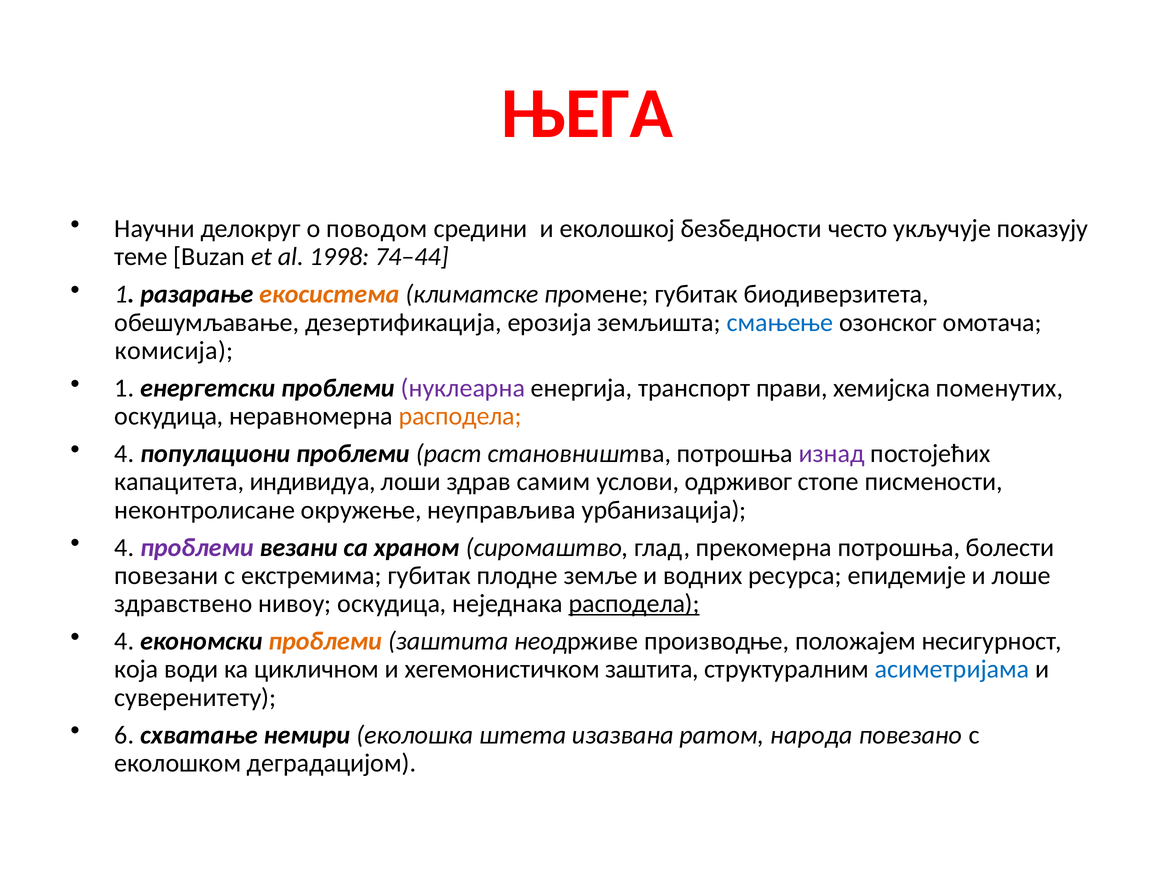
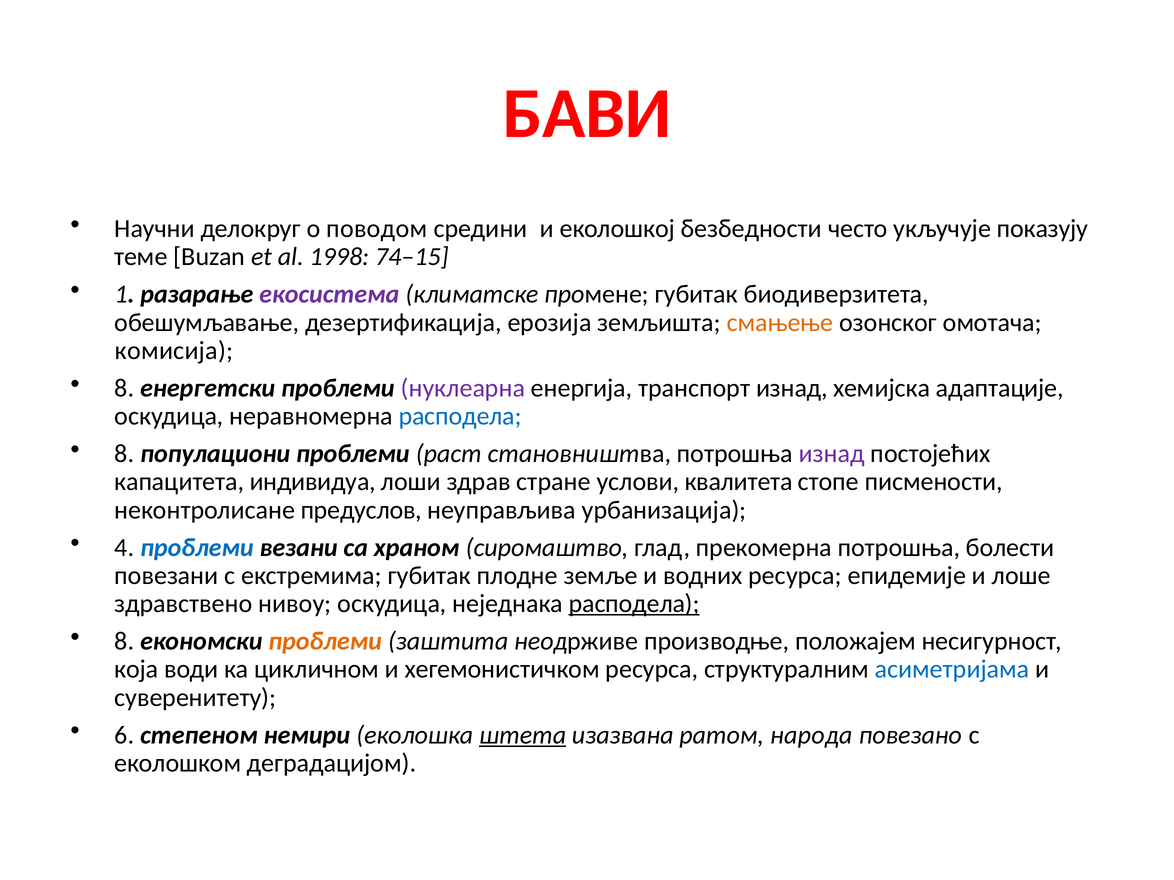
ЊЕГА: ЊЕГА -> БАВИ
74–44: 74–44 -> 74–15
екосистема colour: orange -> purple
смањење colour: blue -> orange
1 at (124, 388): 1 -> 8
транспорт прави: прави -> изнад
поменутих: поменутих -> адаптације
расподела at (460, 416) colour: orange -> blue
4 at (124, 454): 4 -> 8
самим: самим -> стране
одрживог: одрживог -> квалитета
окружење: окружење -> предуслов
проблеми at (197, 548) colour: purple -> blue
4 at (124, 642): 4 -> 8
хегемонистичком заштита: заштита -> ресурса
схватање: схватање -> степеном
штета underline: none -> present
